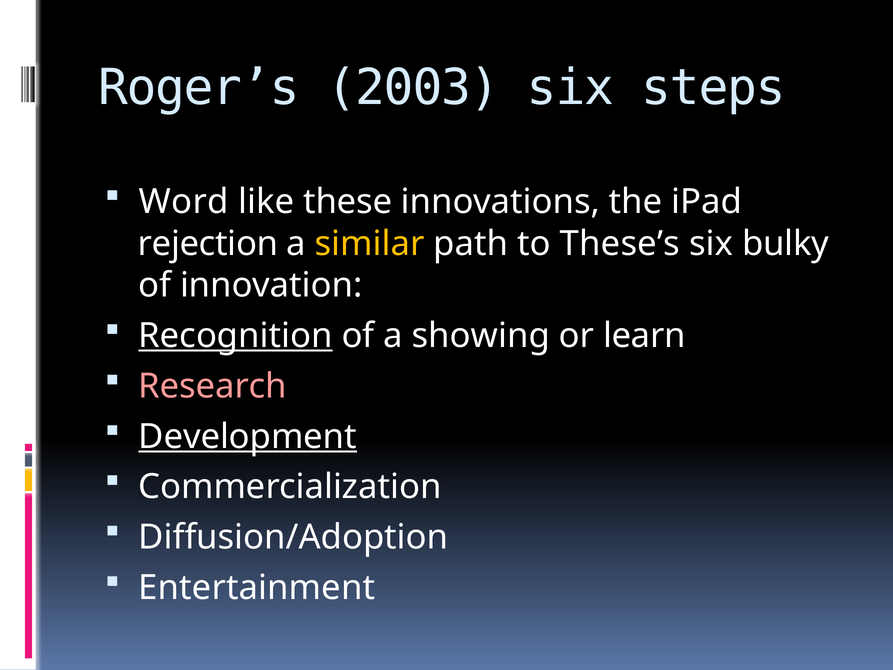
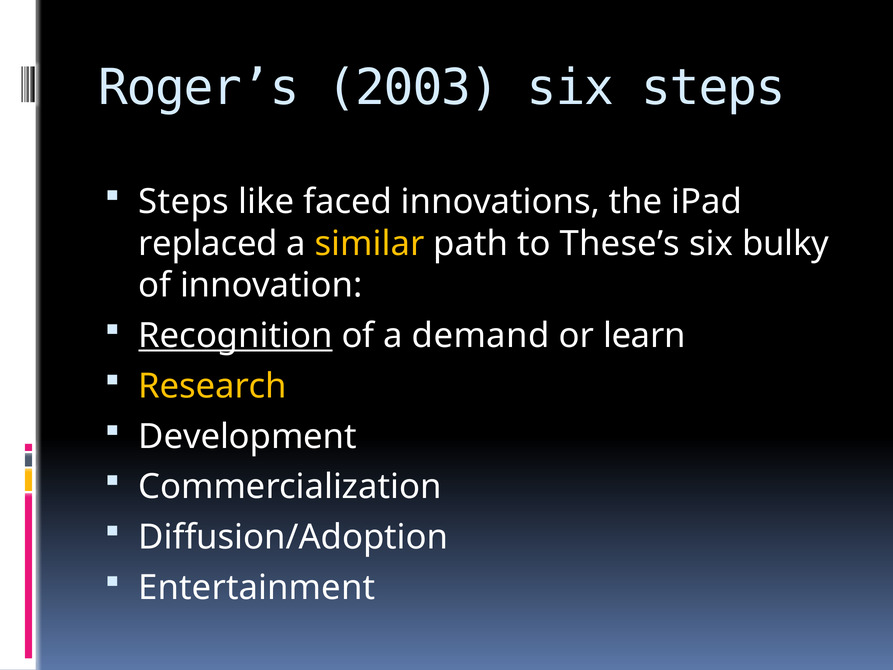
Word at (184, 202): Word -> Steps
these: these -> faced
rejection: rejection -> replaced
showing: showing -> demand
Research colour: pink -> yellow
Development underline: present -> none
